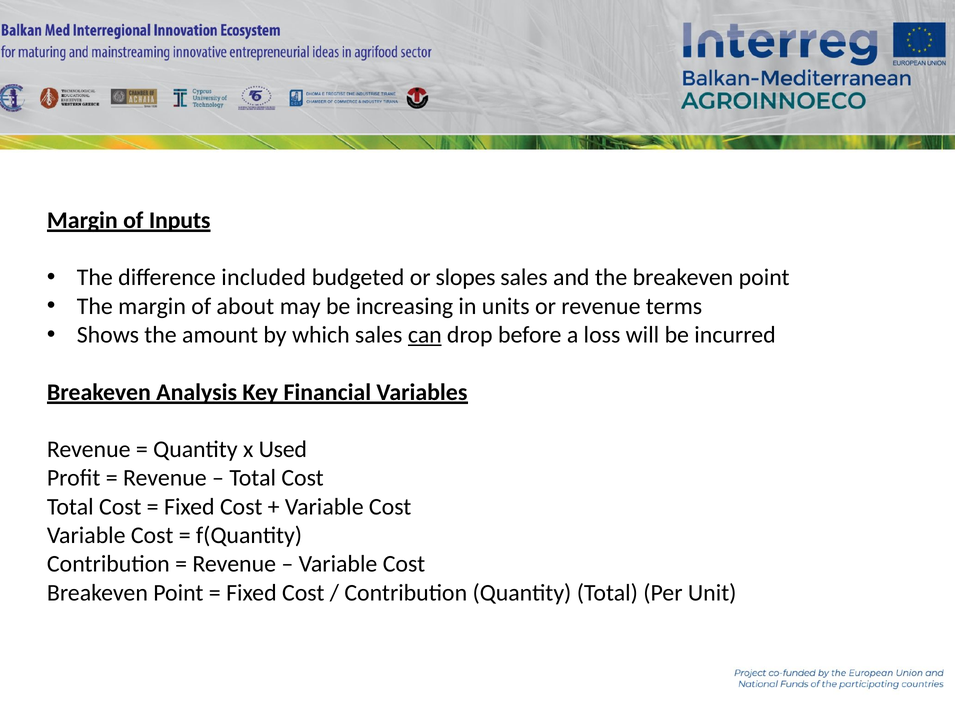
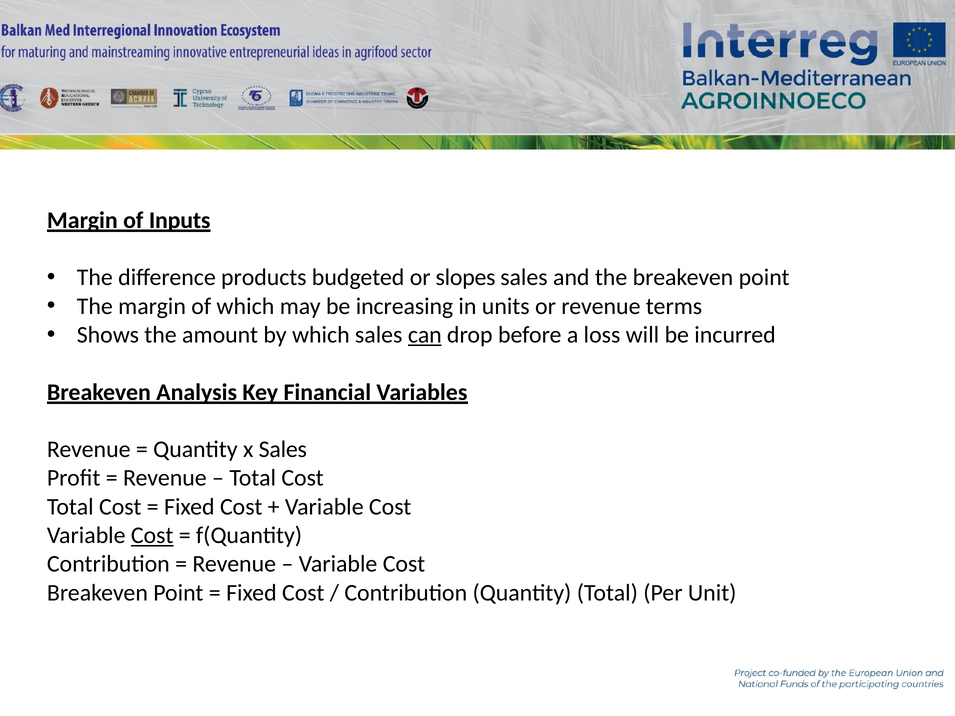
included: included -> products
of about: about -> which
x Used: Used -> Sales
Cost at (152, 536) underline: none -> present
